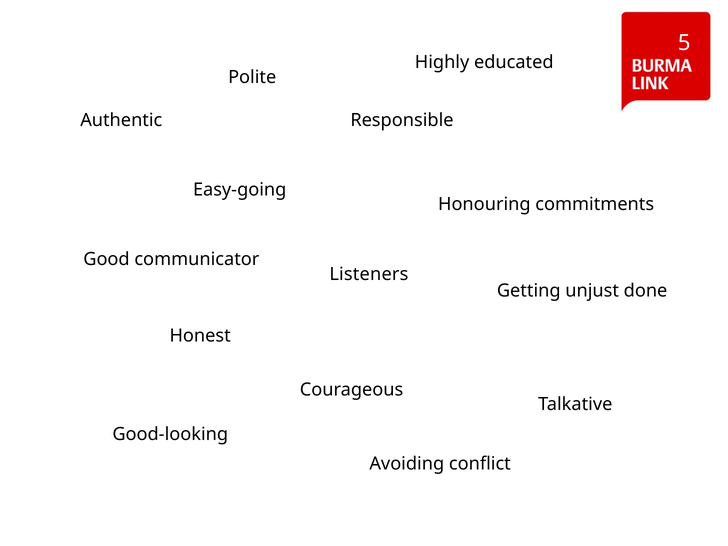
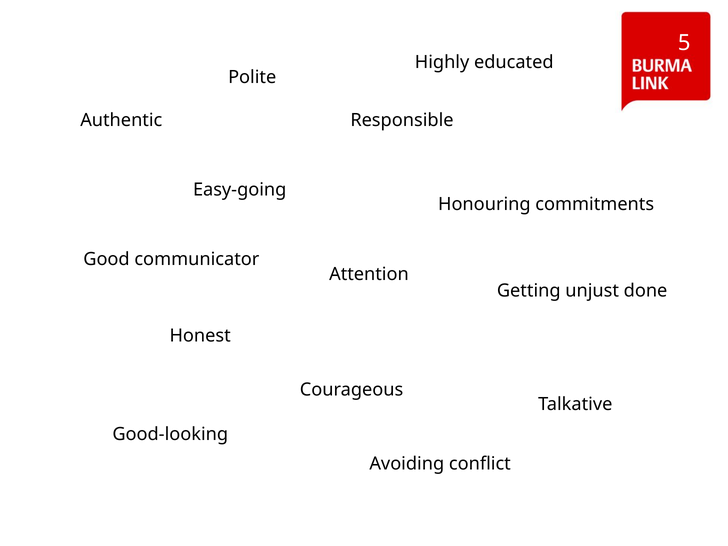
Listeners: Listeners -> Attention
